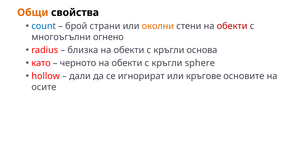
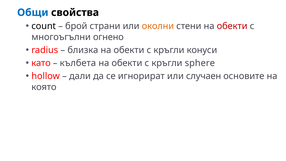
Общи colour: orange -> blue
count colour: blue -> black
основа: основа -> конуси
черното: черното -> кълбета
кръгове: кръгове -> случаен
осите: осите -> която
